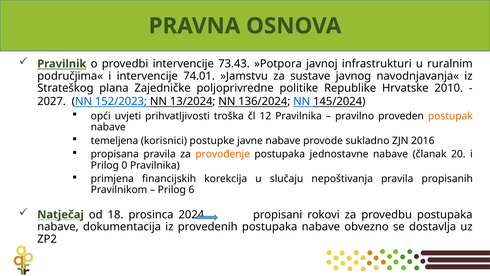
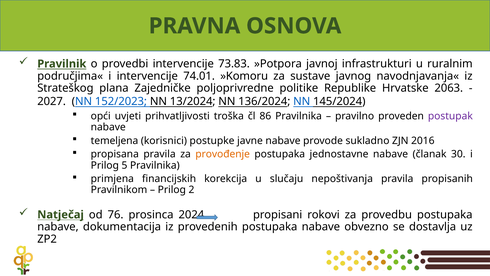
73.43: 73.43 -> 73.83
»Jamstvu: »Jamstvu -> »Komoru
2010: 2010 -> 2063
12: 12 -> 86
postupak colour: orange -> purple
20: 20 -> 30
0: 0 -> 5
6: 6 -> 2
18: 18 -> 76
